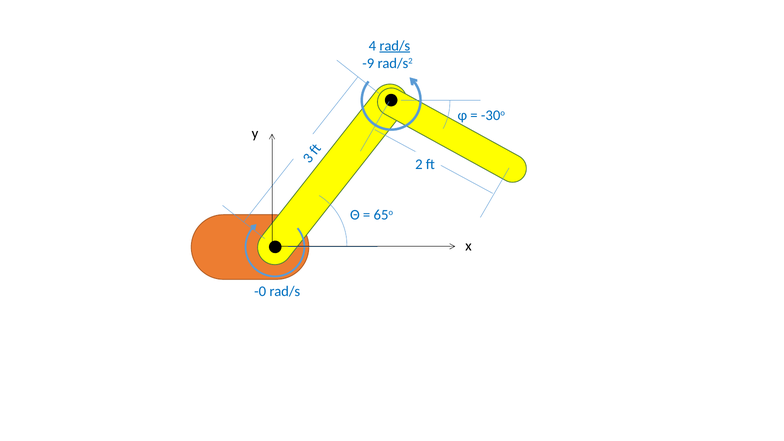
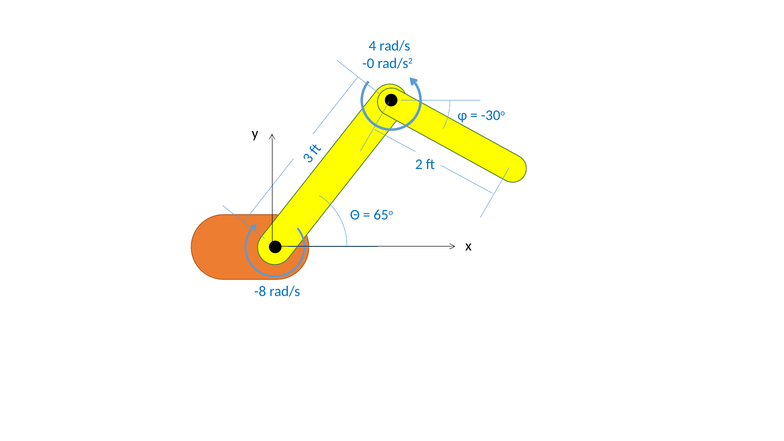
rad/s at (395, 46) underline: present -> none
-9: -9 -> -0
-0: -0 -> -8
